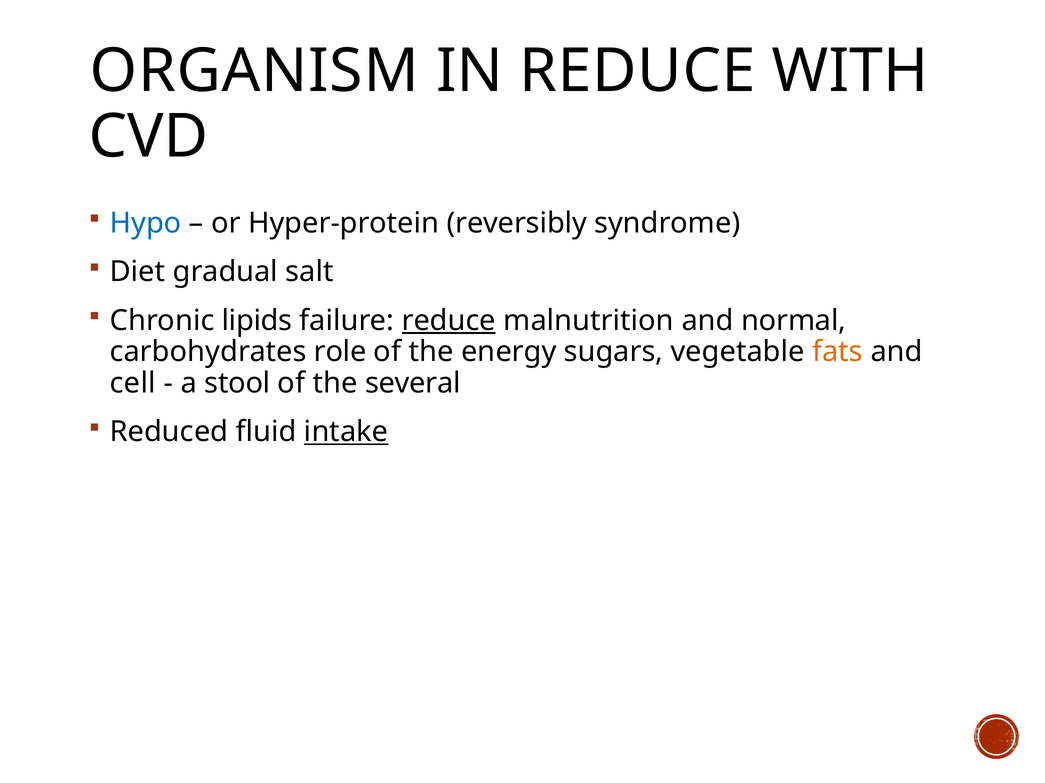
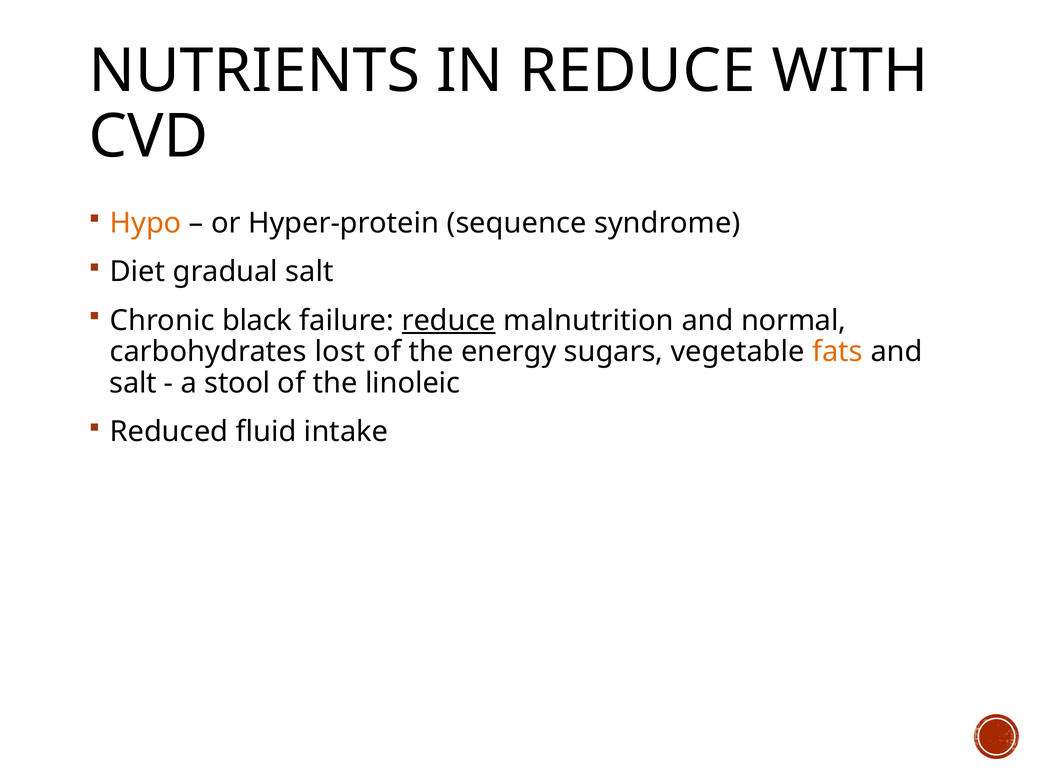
ORGANISM: ORGANISM -> NUTRIENTS
Hypo colour: blue -> orange
reversibly: reversibly -> sequence
lipids: lipids -> black
role: role -> lost
cell at (133, 384): cell -> salt
several: several -> linoleic
intake underline: present -> none
